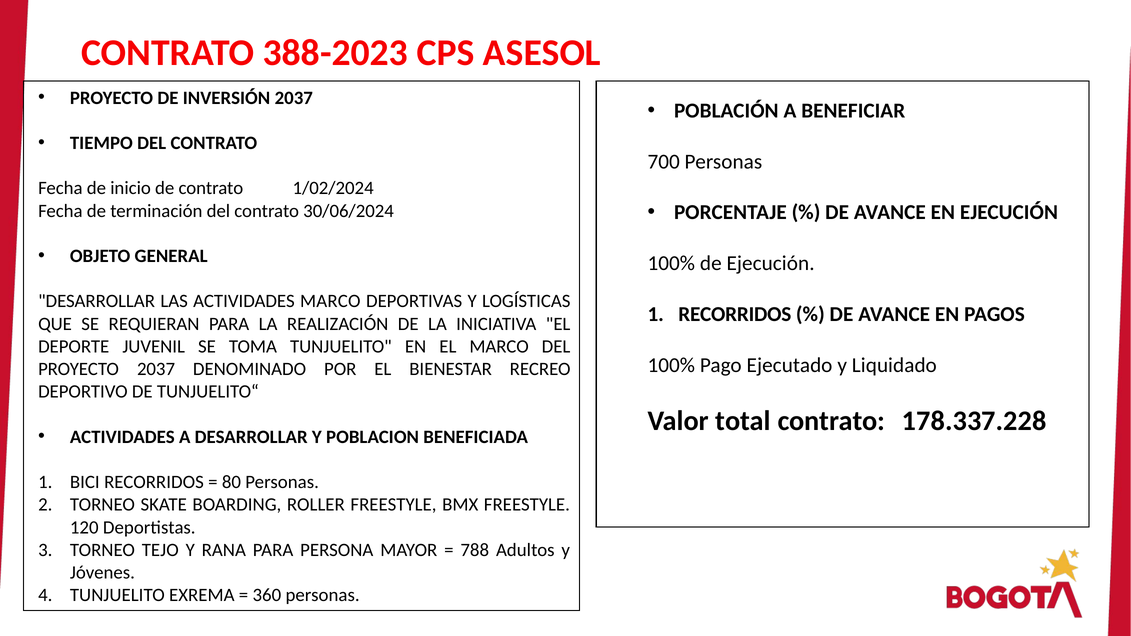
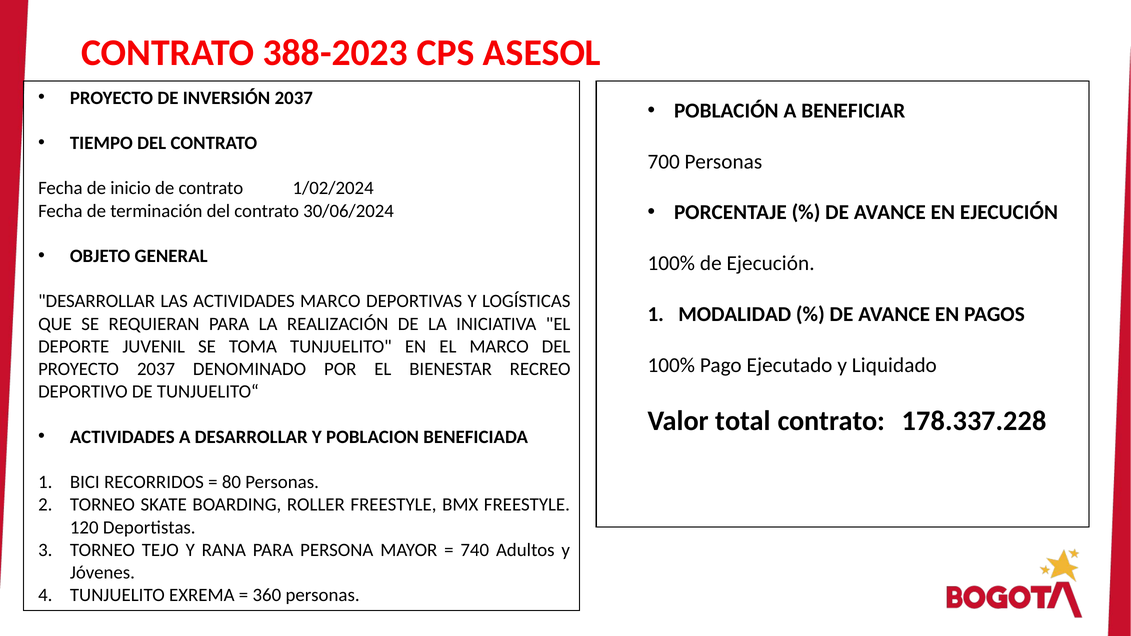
RECORRIDOS at (735, 314): RECORRIDOS -> MODALIDAD
788: 788 -> 740
